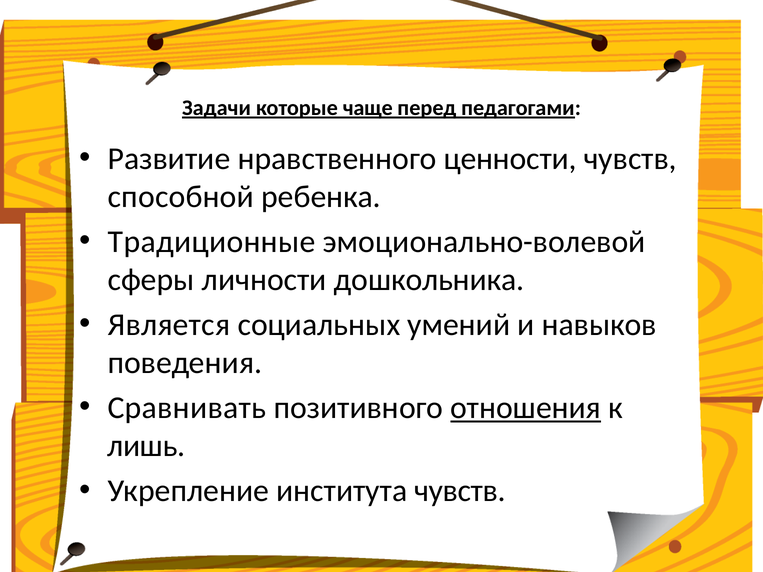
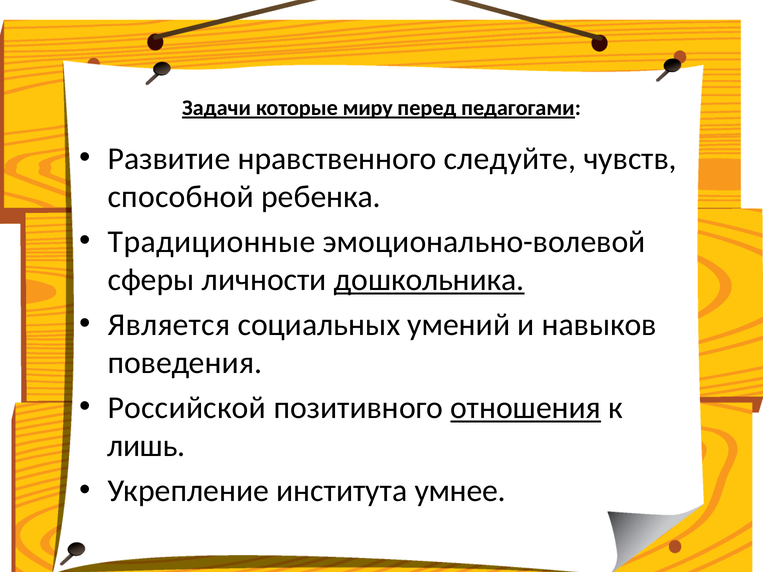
чаще: чаще -> миру
ценности: ценности -> следуйте
дошкольника underline: none -> present
Сравнивать: Сравнивать -> Российской
института чувств: чувств -> умнее
